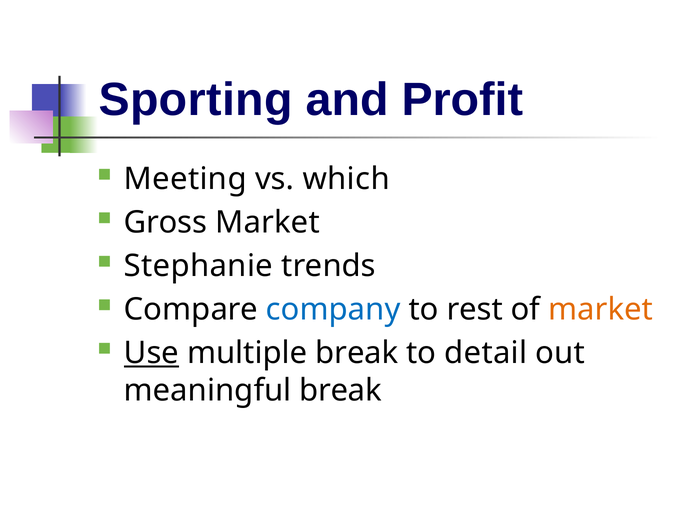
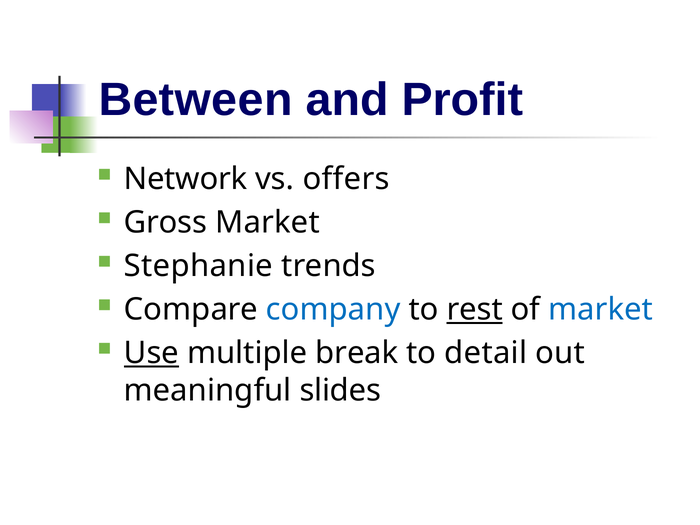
Sporting: Sporting -> Between
Meeting: Meeting -> Network
which: which -> offers
rest underline: none -> present
market at (601, 310) colour: orange -> blue
meaningful break: break -> slides
